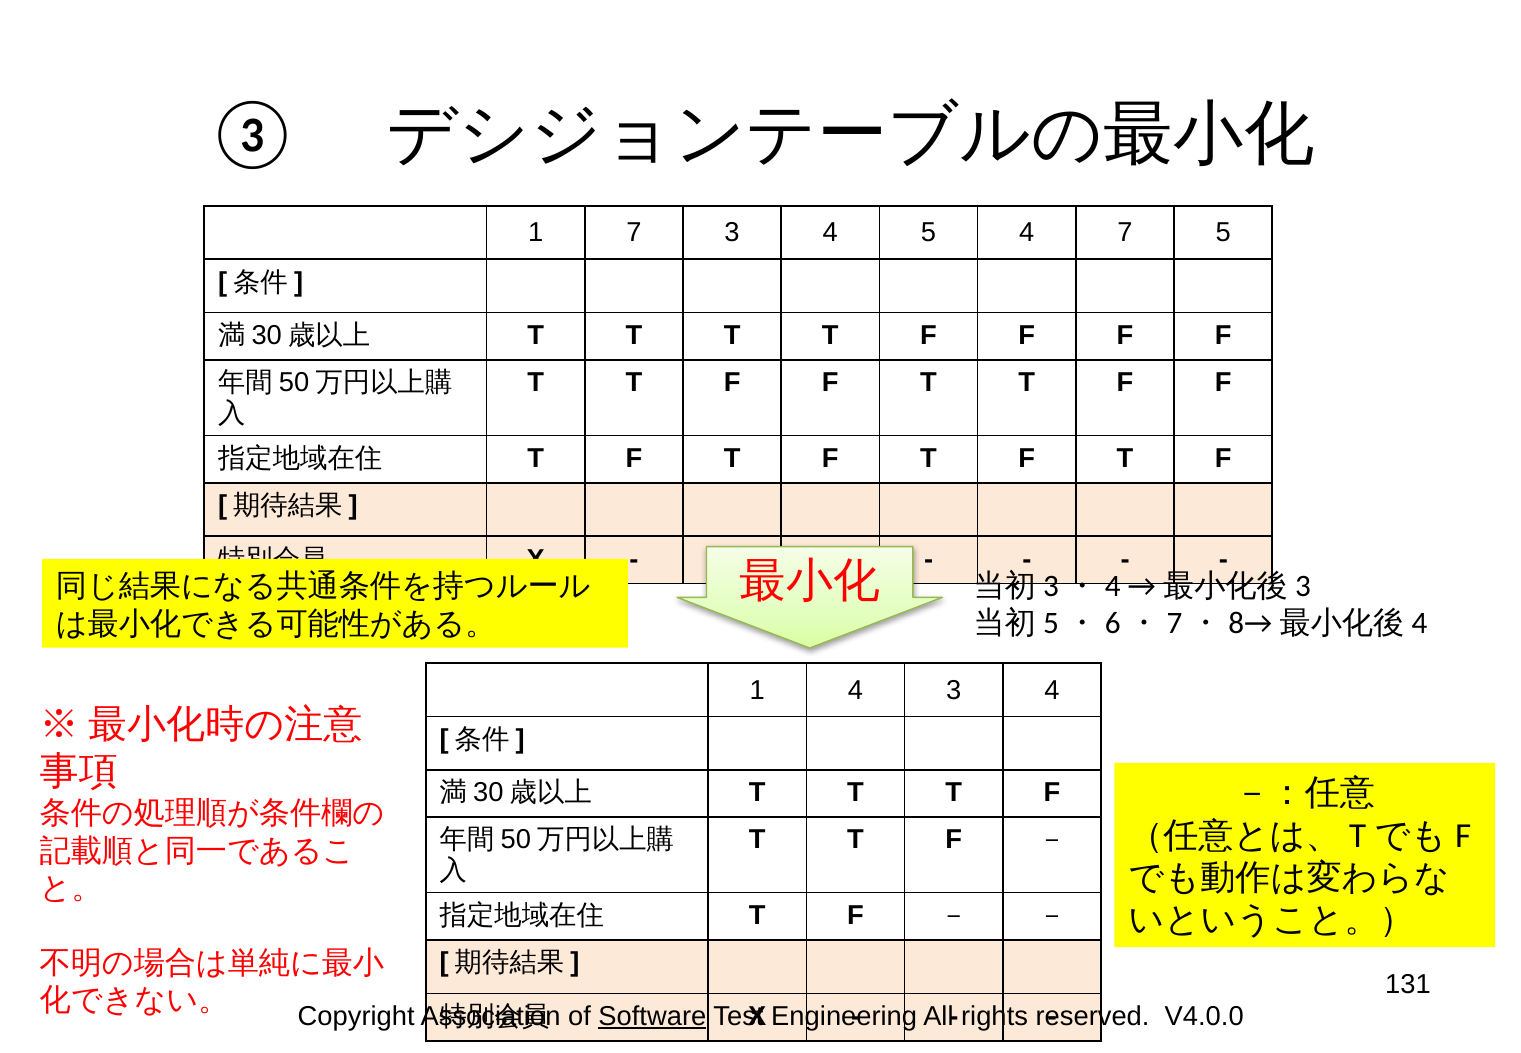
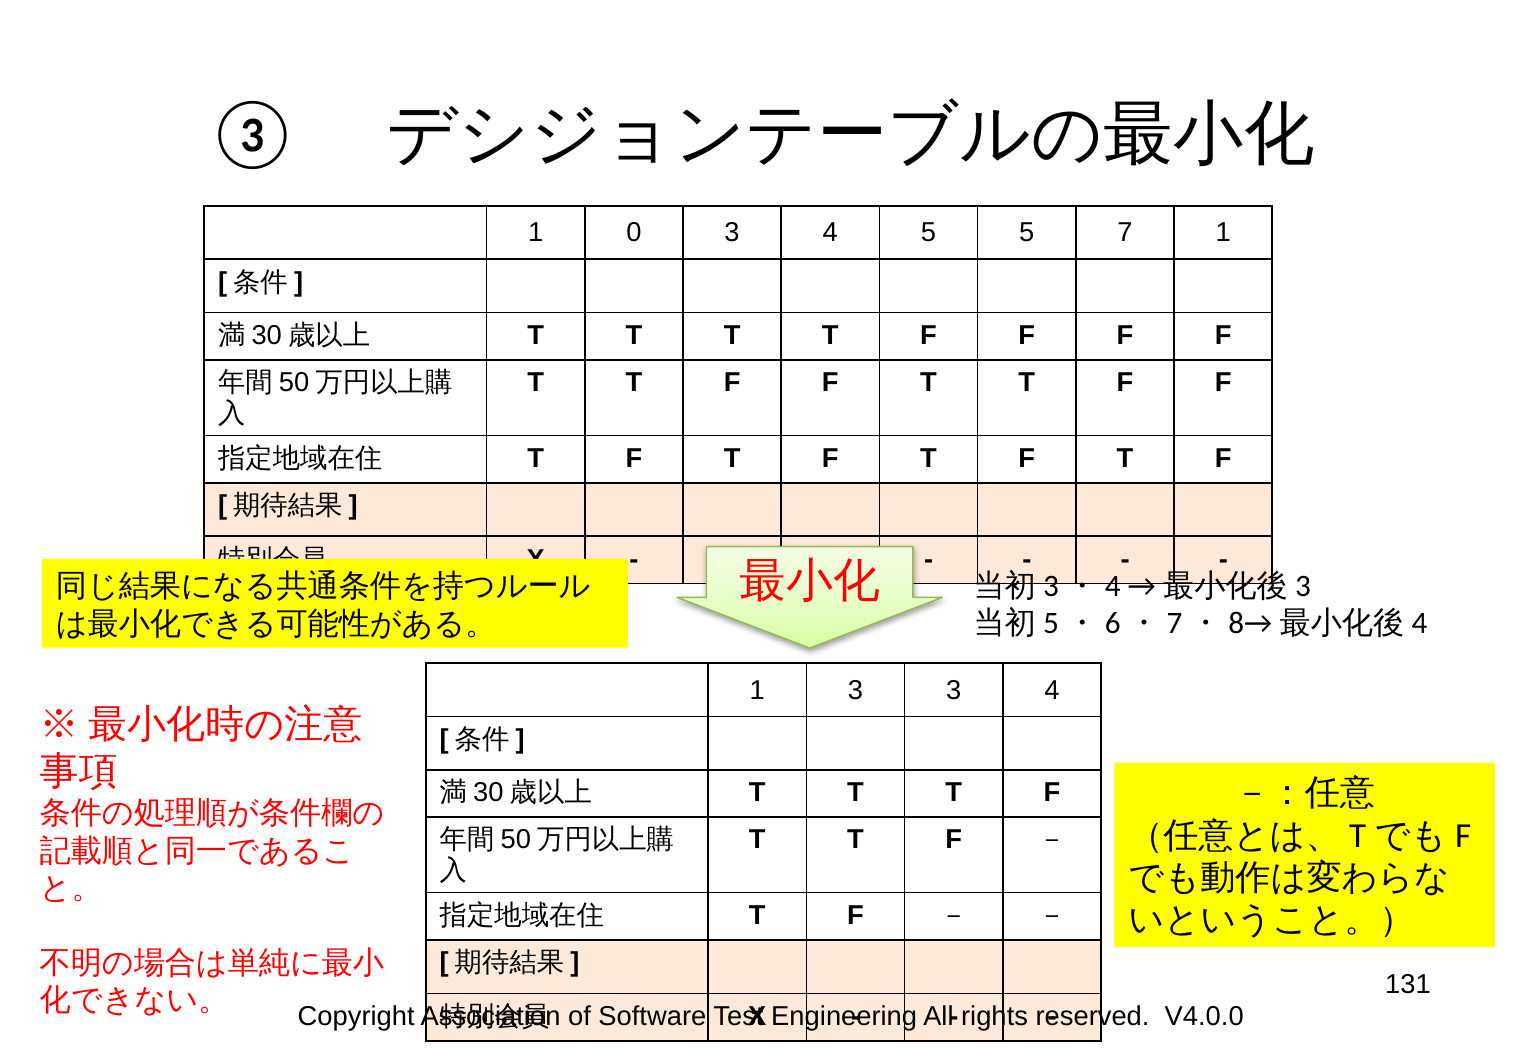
1 7: 7 -> 0
5 4: 4 -> 5
7 5: 5 -> 1
1 4: 4 -> 3
Software underline: present -> none
